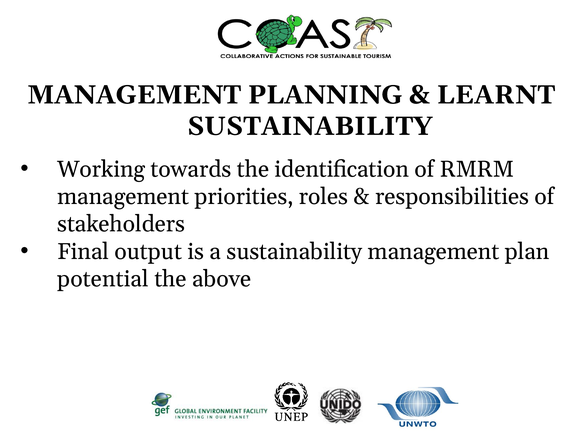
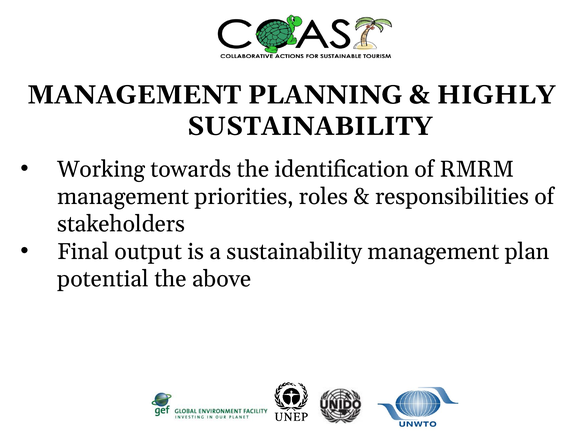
LEARNT: LEARNT -> HIGHLY
